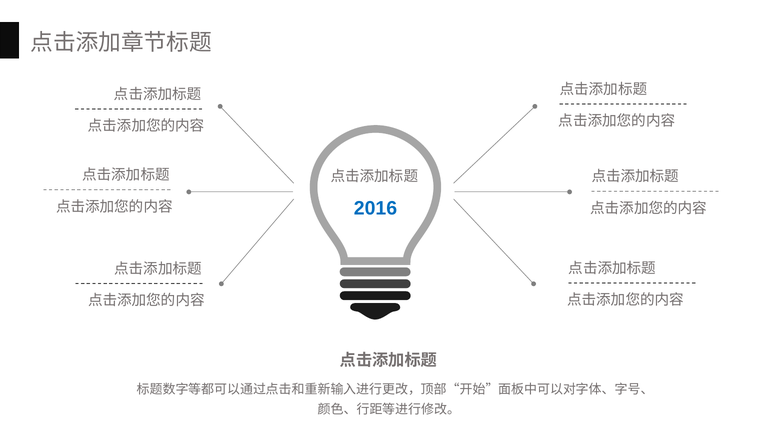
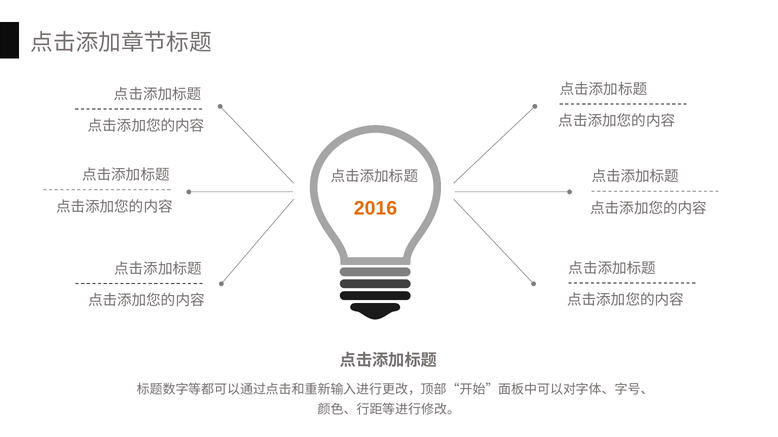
2016 colour: blue -> orange
